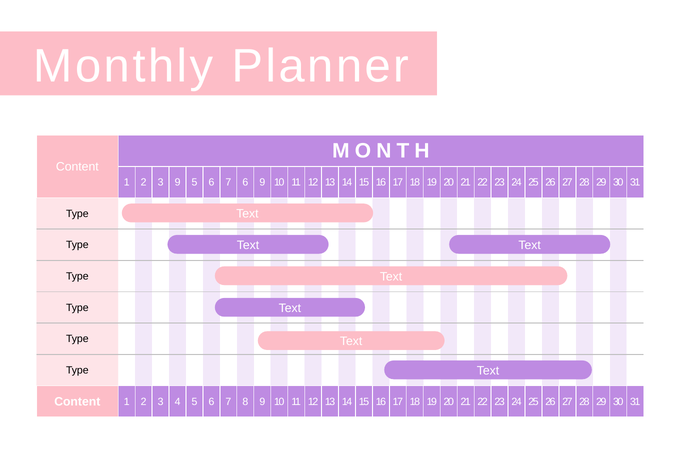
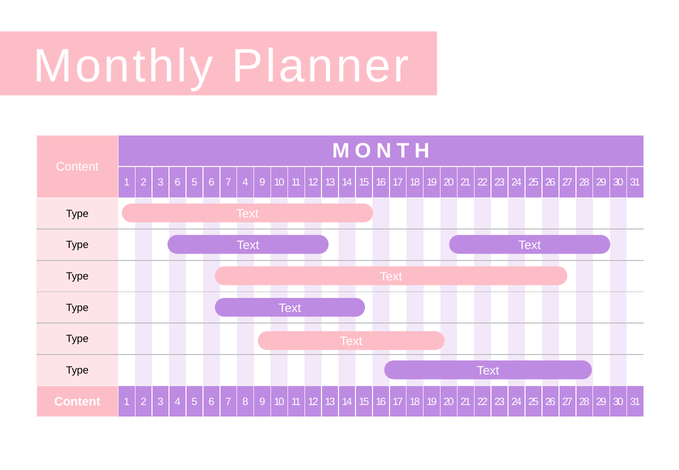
3 9: 9 -> 6
7 6: 6 -> 4
